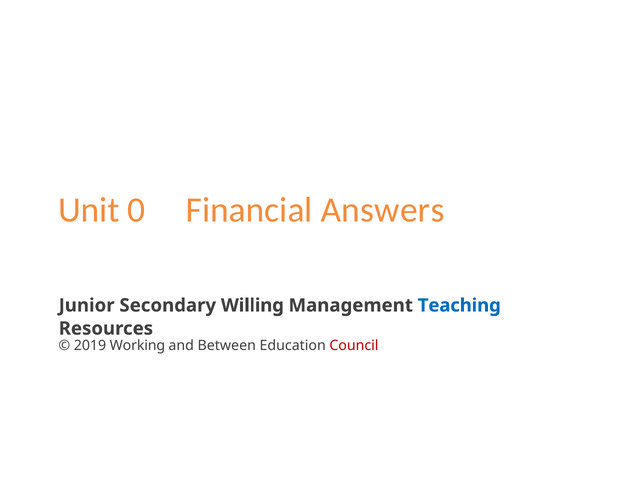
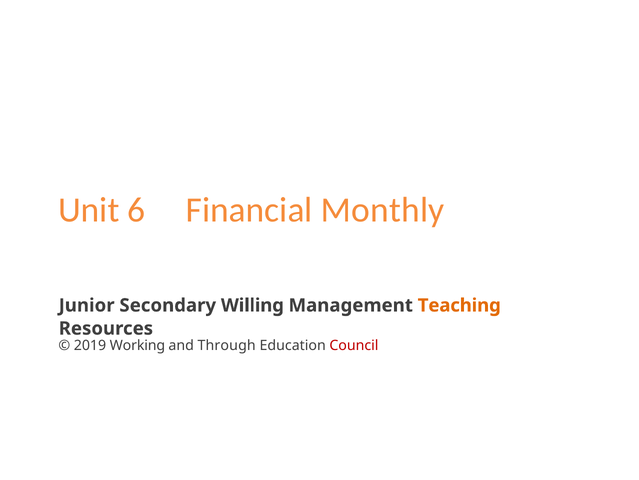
0: 0 -> 6
Answers: Answers -> Monthly
Teaching colour: blue -> orange
Between: Between -> Through
